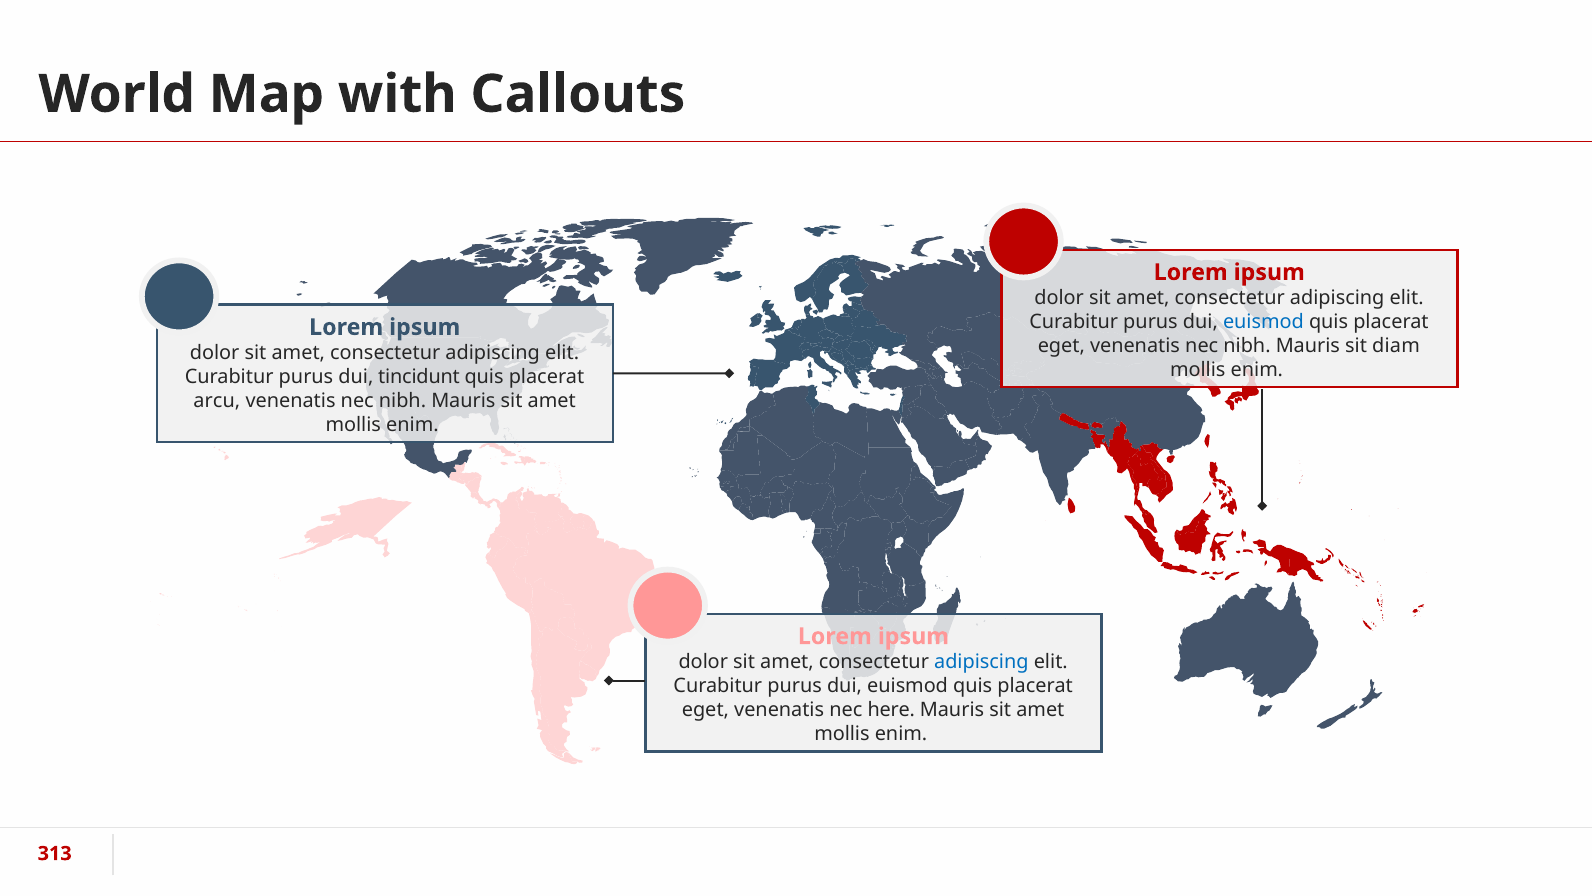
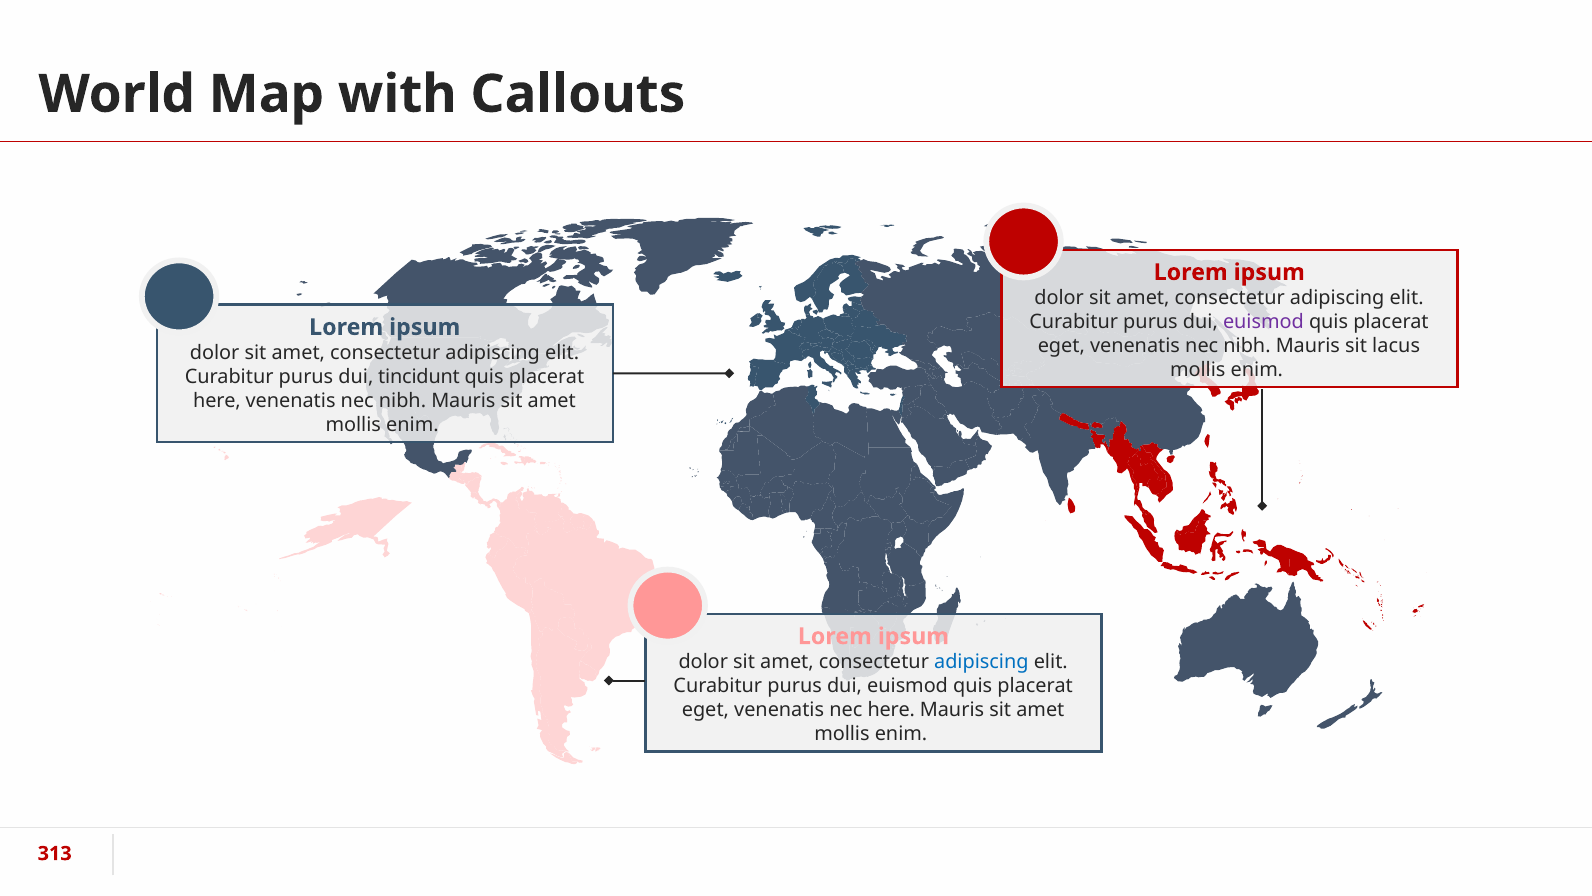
euismod at (1263, 322) colour: blue -> purple
diam: diam -> lacus
arcu at (217, 400): arcu -> here
